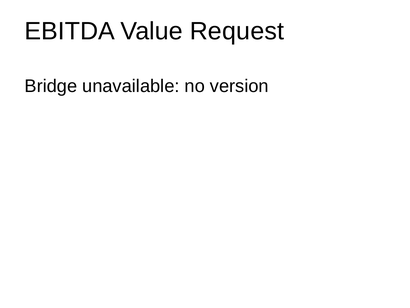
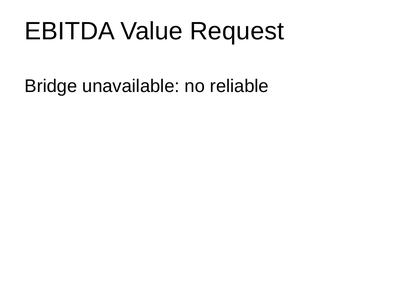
version: version -> reliable
